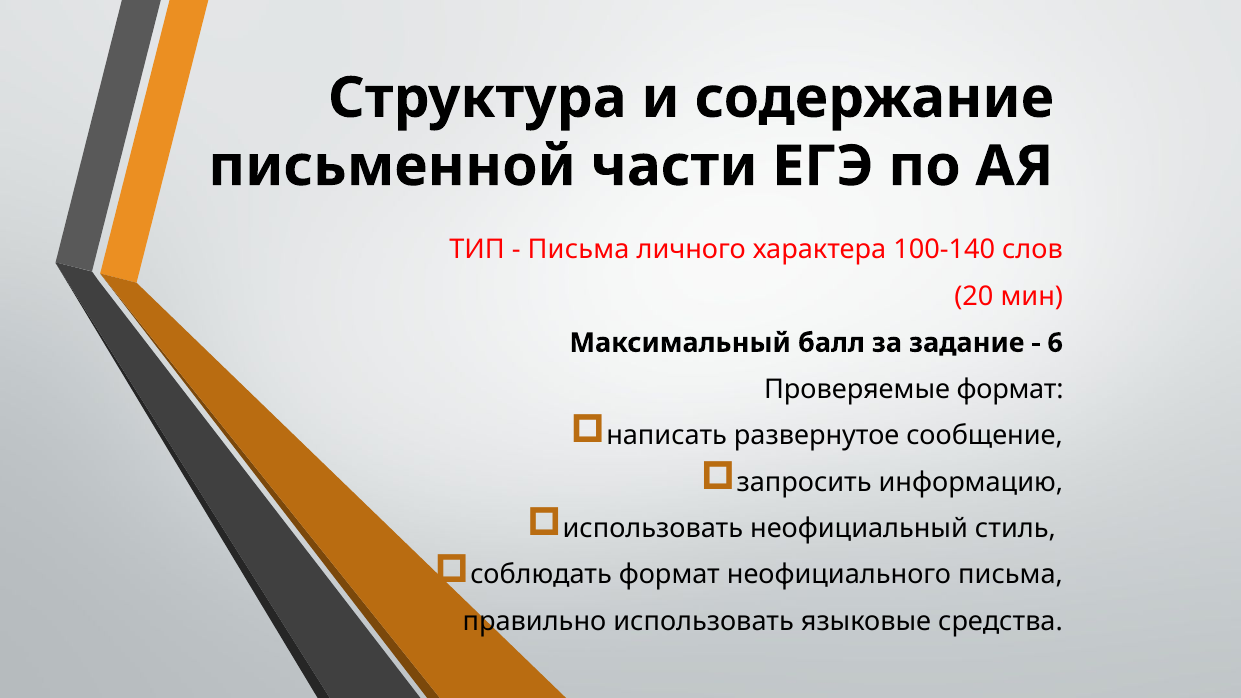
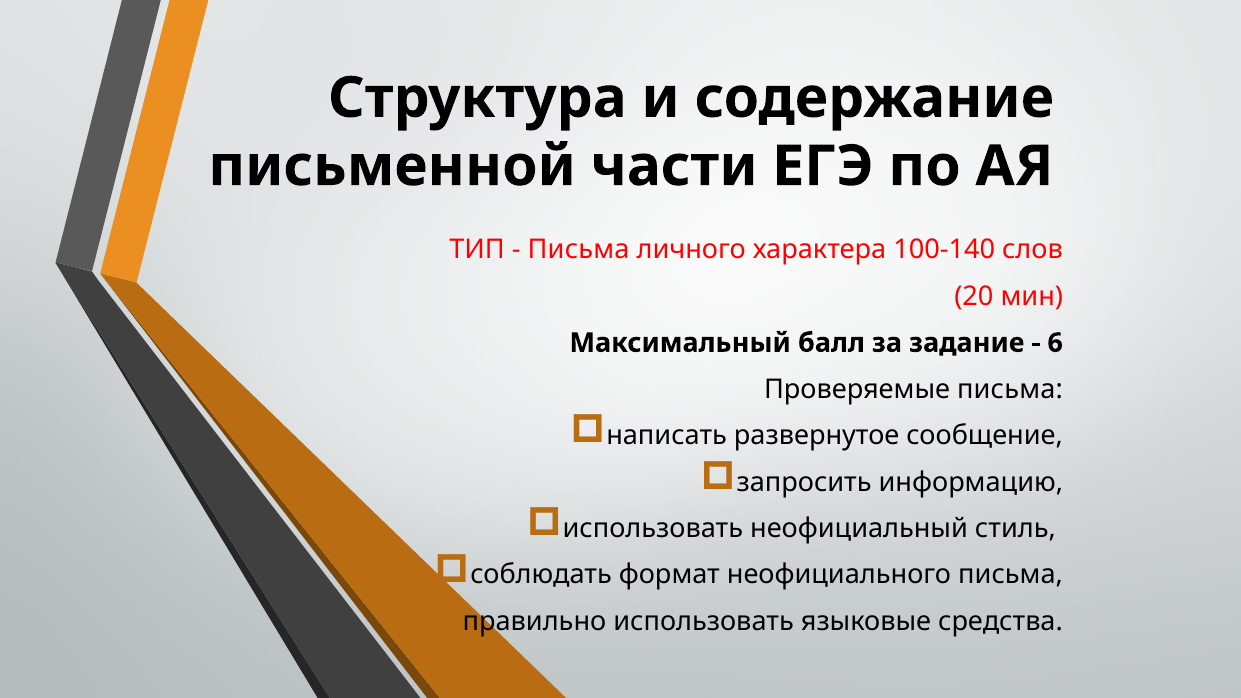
Проверяемые формат: формат -> письма
